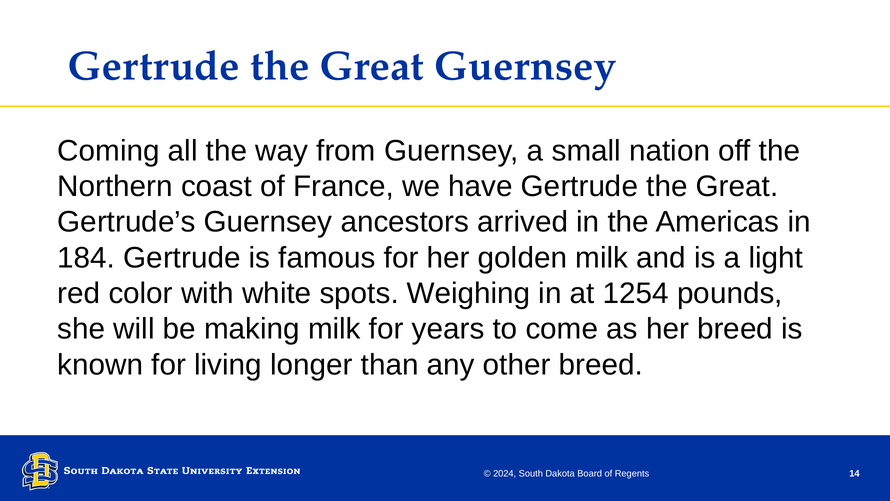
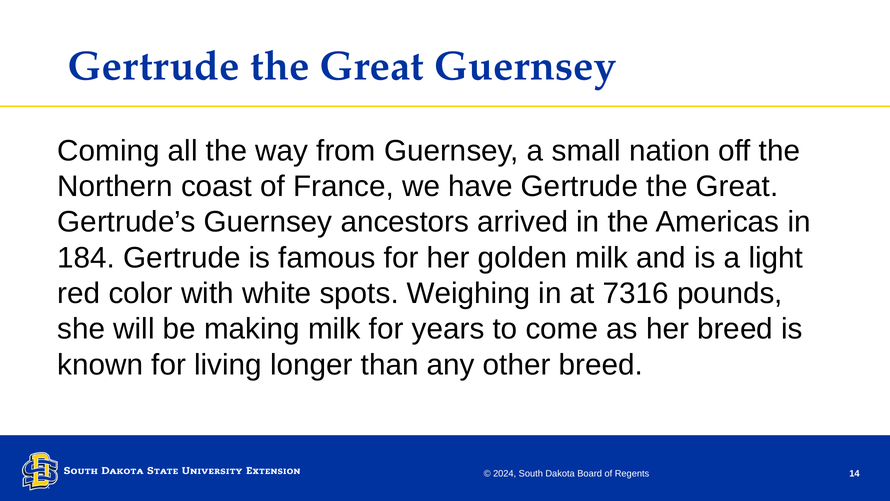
1254: 1254 -> 7316
